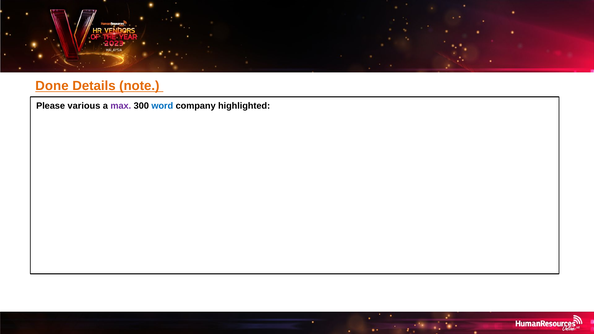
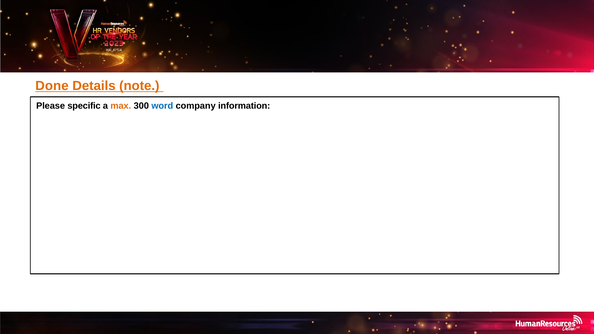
various: various -> specific
max colour: purple -> orange
highlighted: highlighted -> information
